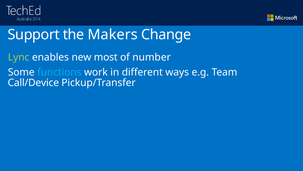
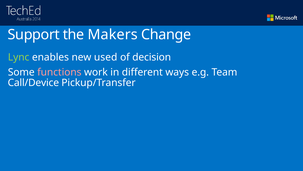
most: most -> used
number: number -> decision
functions colour: light blue -> pink
